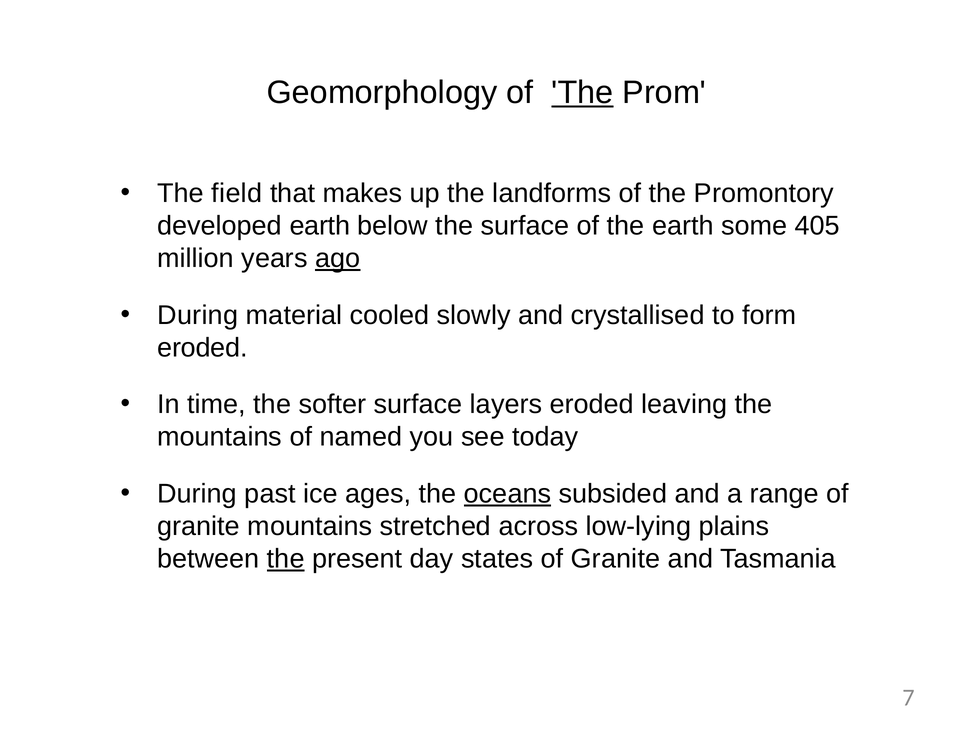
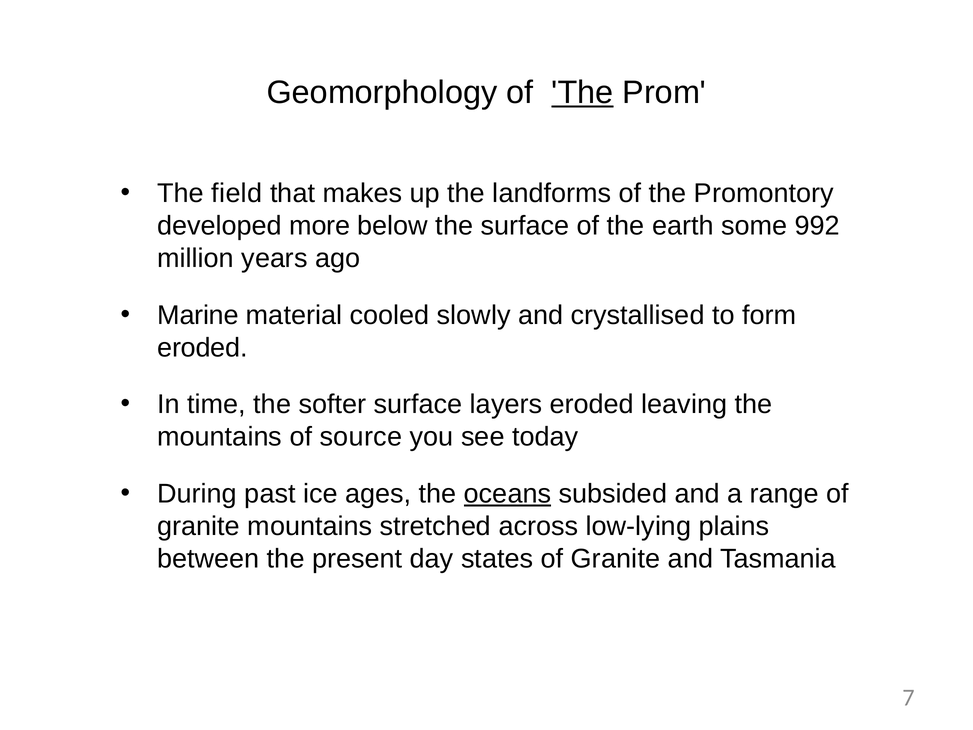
developed earth: earth -> more
405: 405 -> 992
ago underline: present -> none
During at (198, 315): During -> Marine
named: named -> source
the at (286, 559) underline: present -> none
